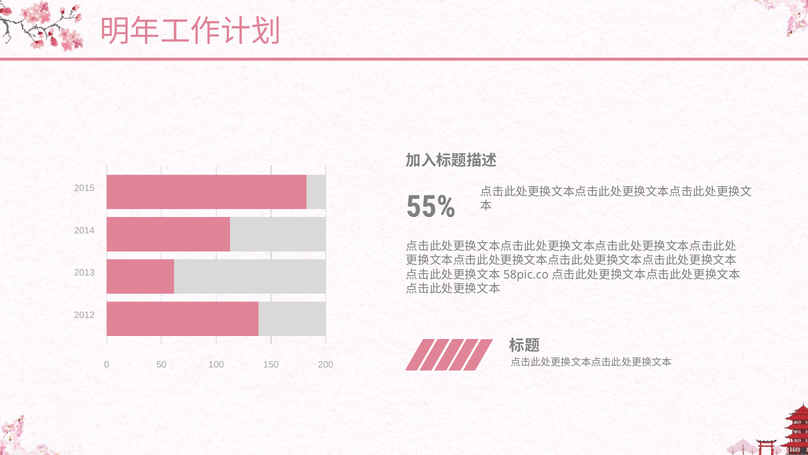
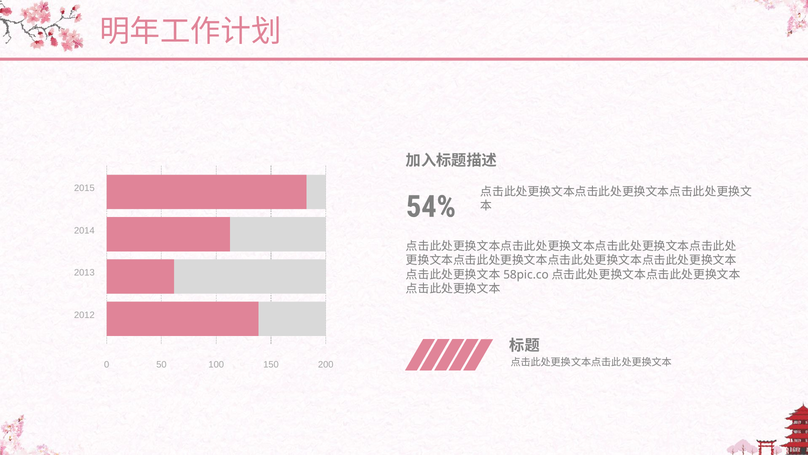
55%: 55% -> 54%
